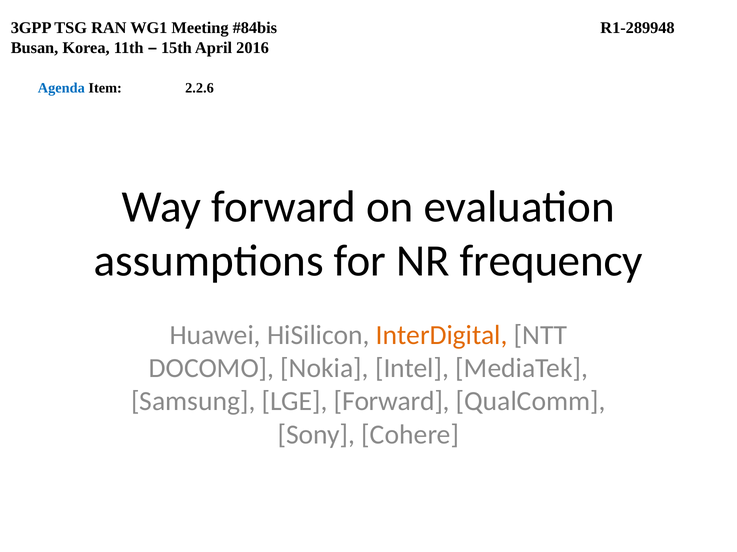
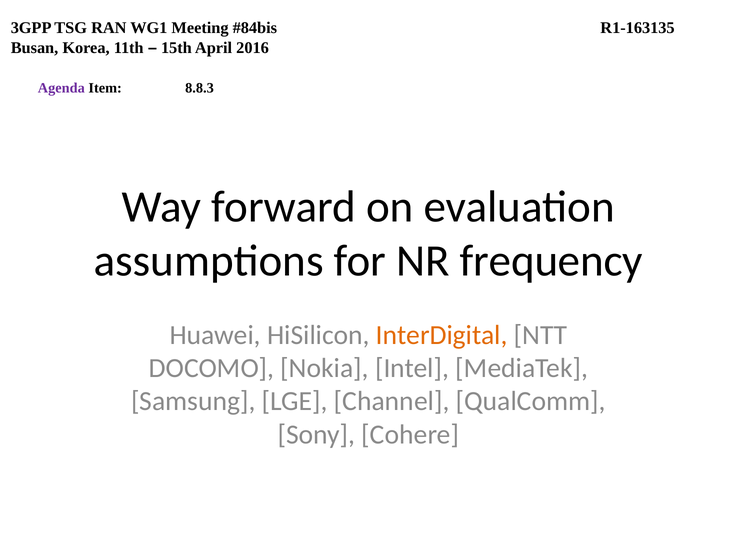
R1-289948: R1-289948 -> R1-163135
Agenda colour: blue -> purple
2.2.6: 2.2.6 -> 8.8.3
LGE Forward: Forward -> Channel
